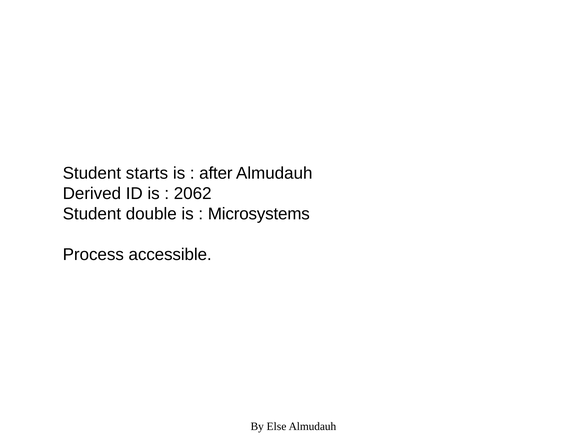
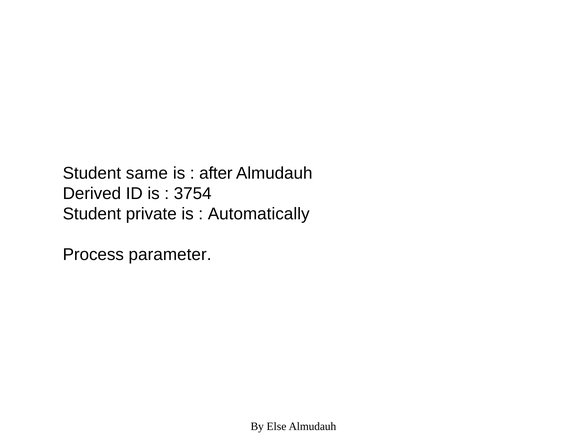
starts: starts -> same
2062: 2062 -> 3754
double: double -> private
Microsystems: Microsystems -> Automatically
accessible: accessible -> parameter
